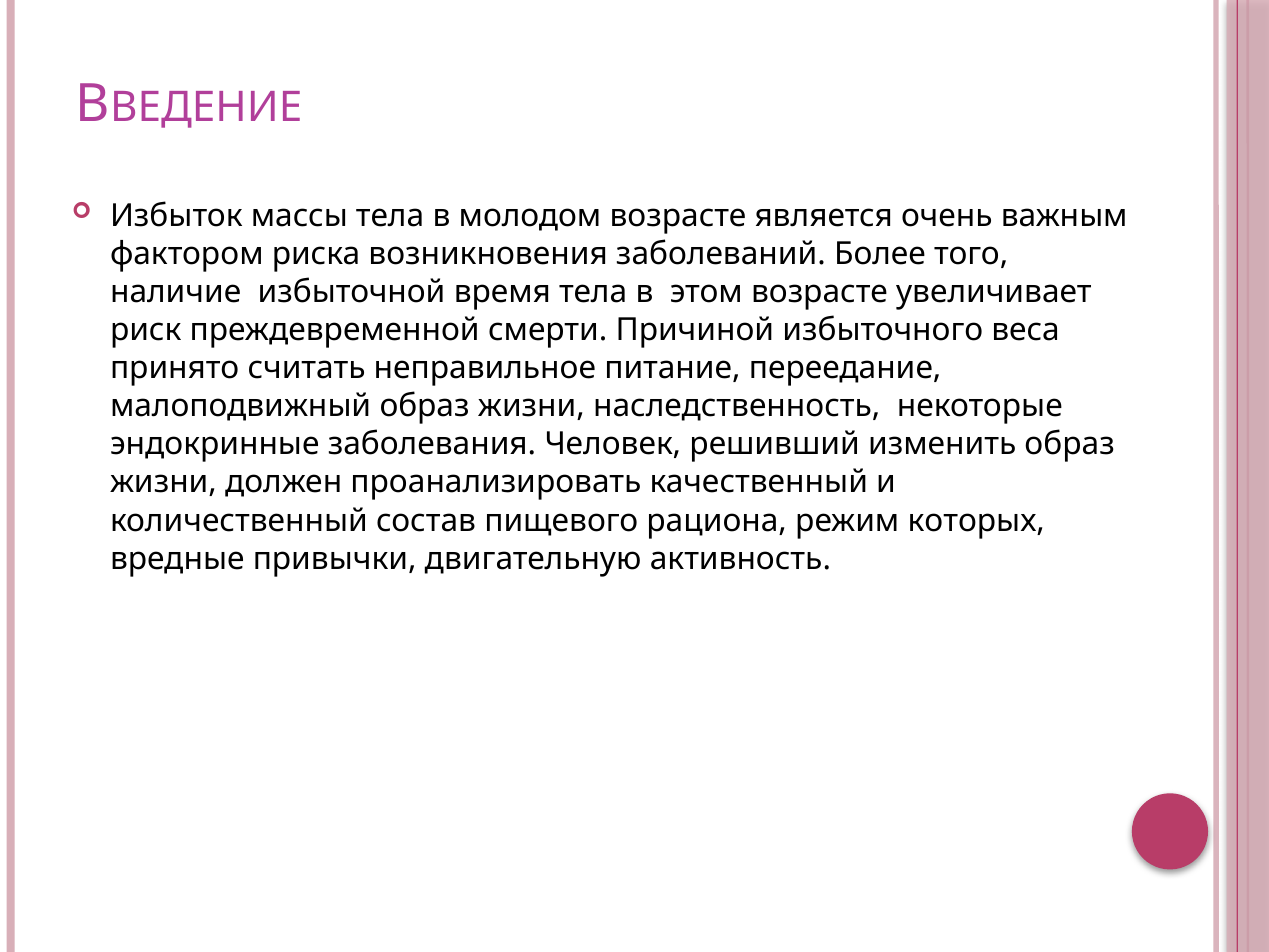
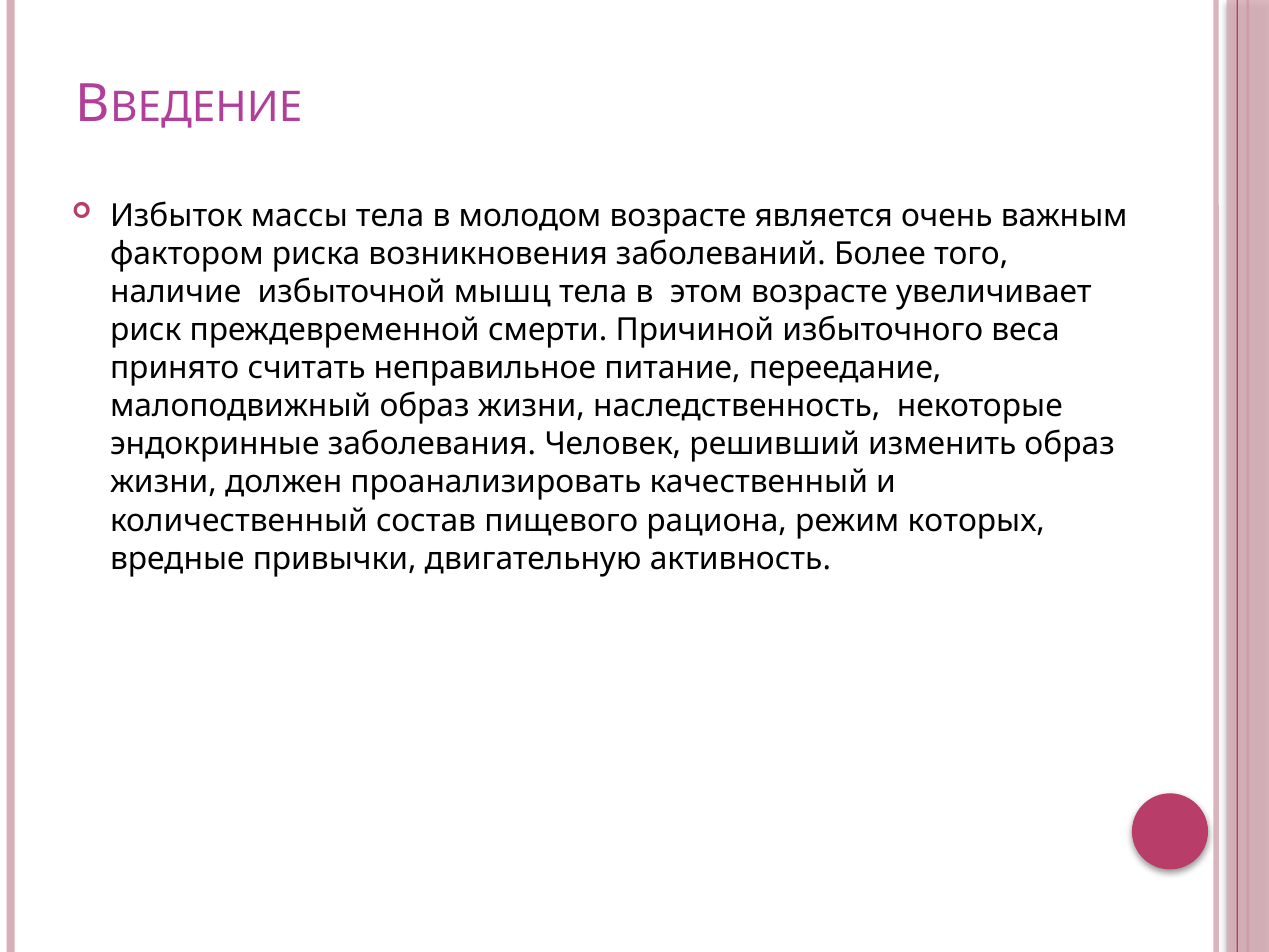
время: время -> мышц
